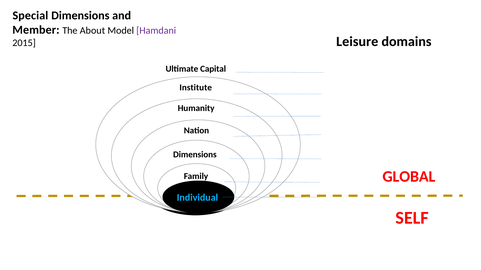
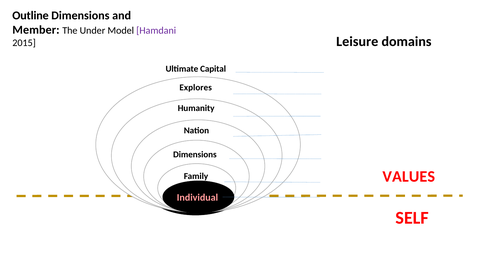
Special: Special -> Outline
About: About -> Under
Institute: Institute -> Explores
GLOBAL: GLOBAL -> VALUES
Individual at (197, 198) colour: light blue -> pink
